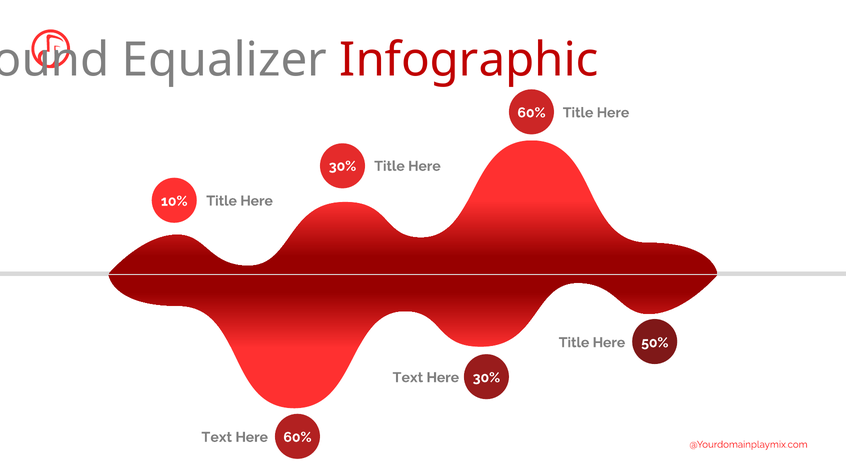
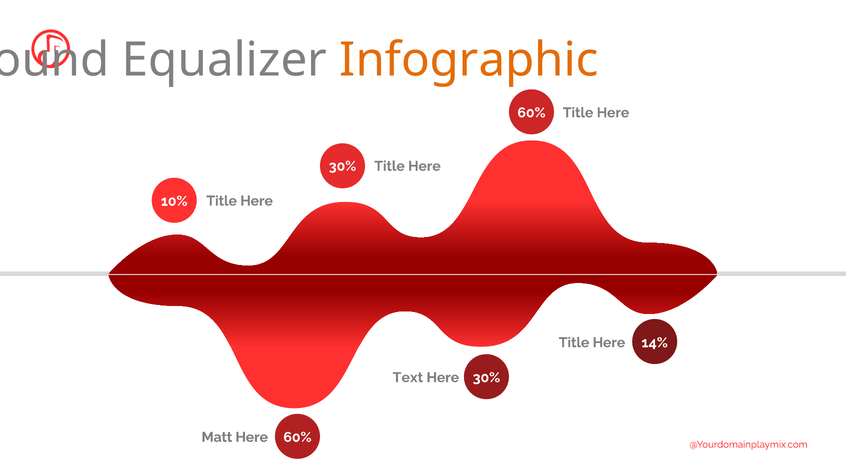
Infographic colour: red -> orange
50%: 50% -> 14%
Text at (217, 437): Text -> Matt
